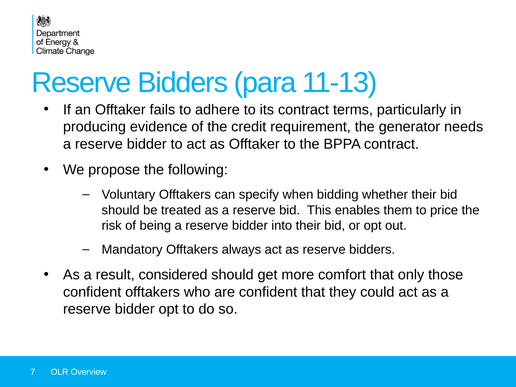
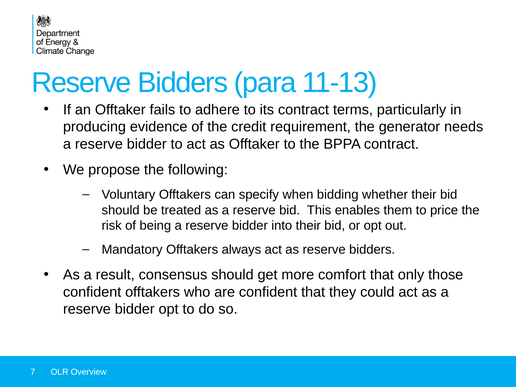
considered: considered -> consensus
